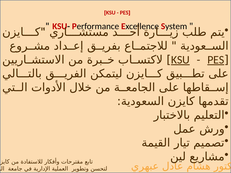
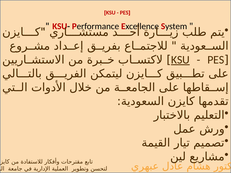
PES at (216, 60) underline: present -> none
